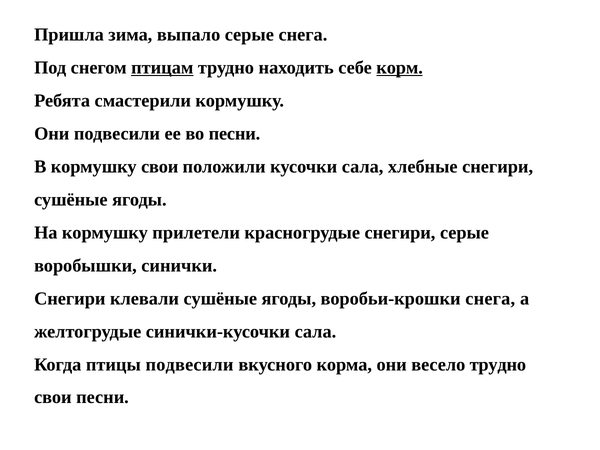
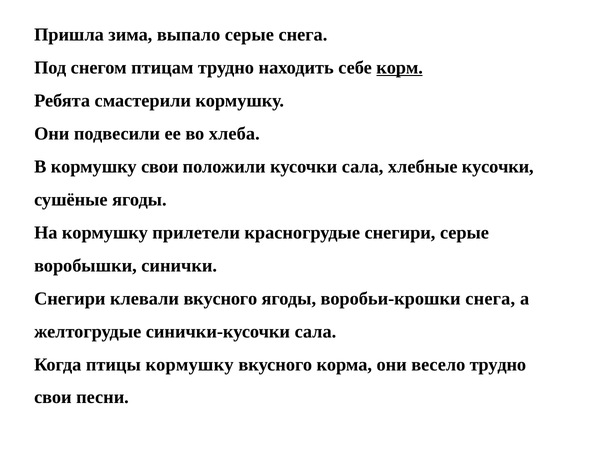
птицам underline: present -> none
во песни: песни -> хлеба
хлебные снегири: снегири -> кусочки
клевали сушёные: сушёные -> вкусного
птицы подвесили: подвесили -> кормушку
